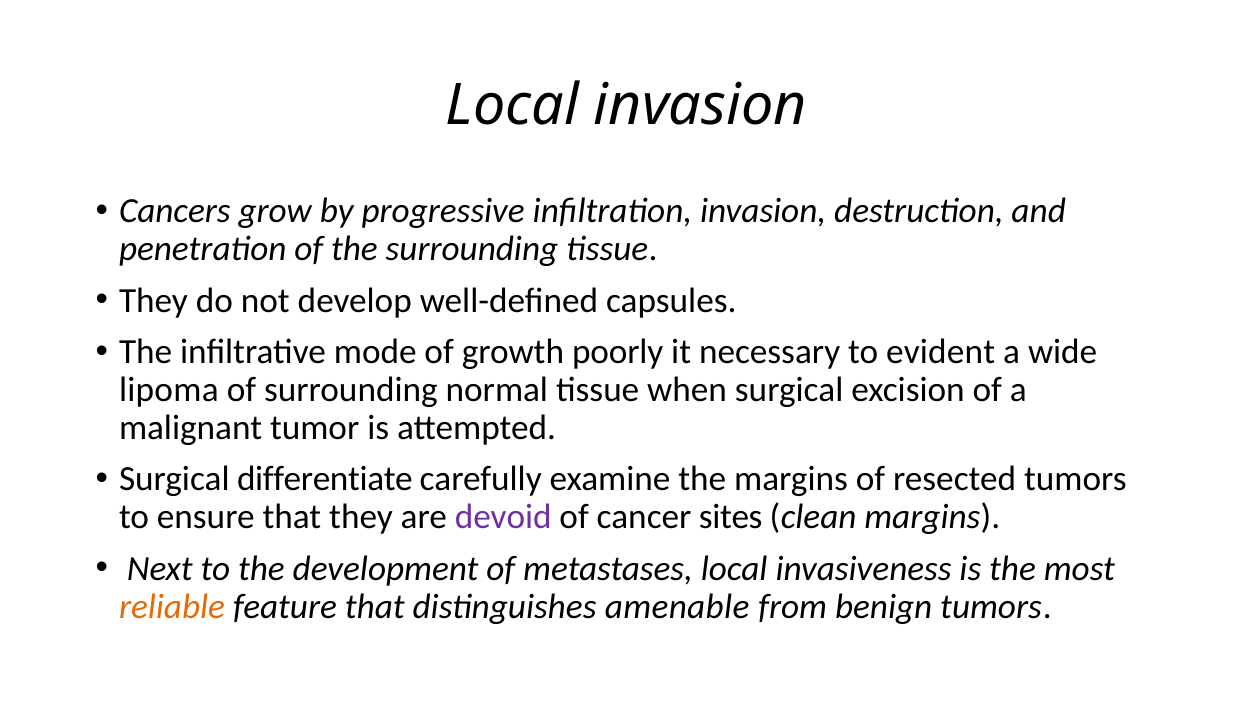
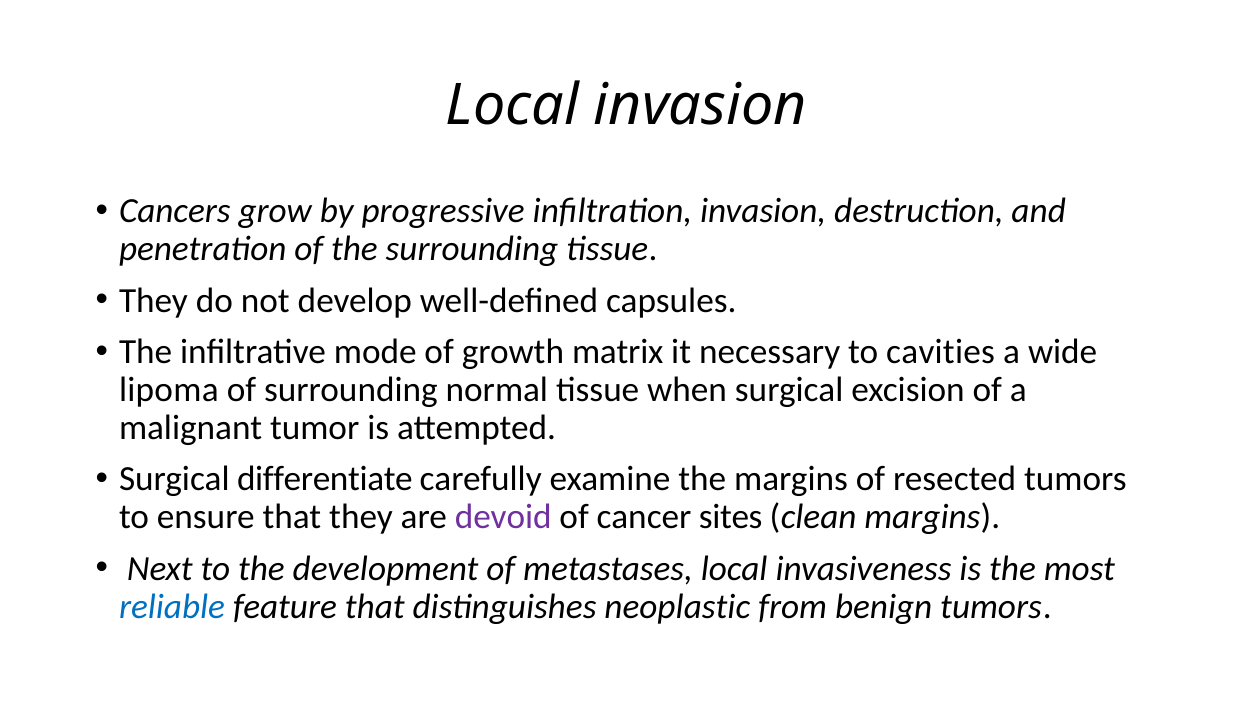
poorly: poorly -> matrix
evident: evident -> cavities
reliable colour: orange -> blue
amenable: amenable -> neoplastic
